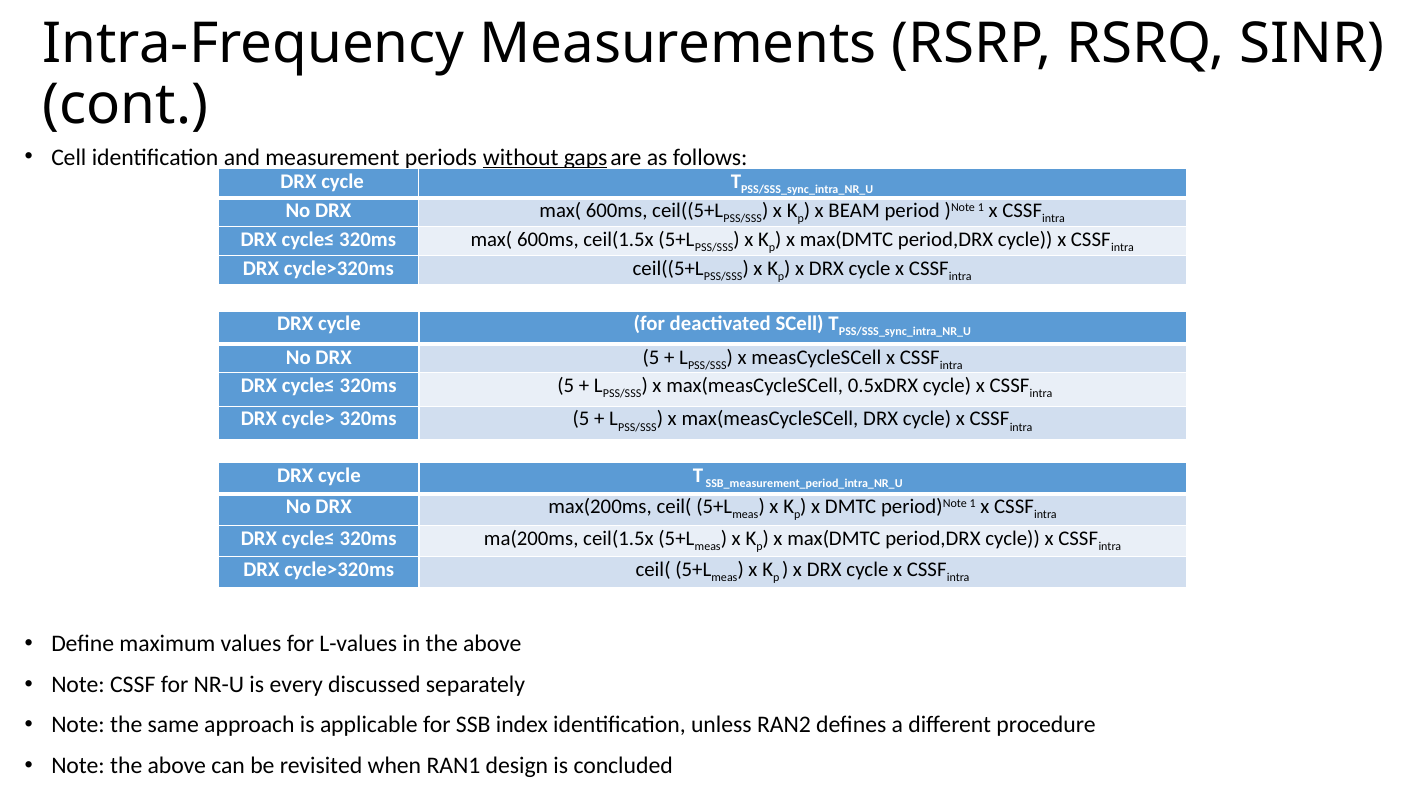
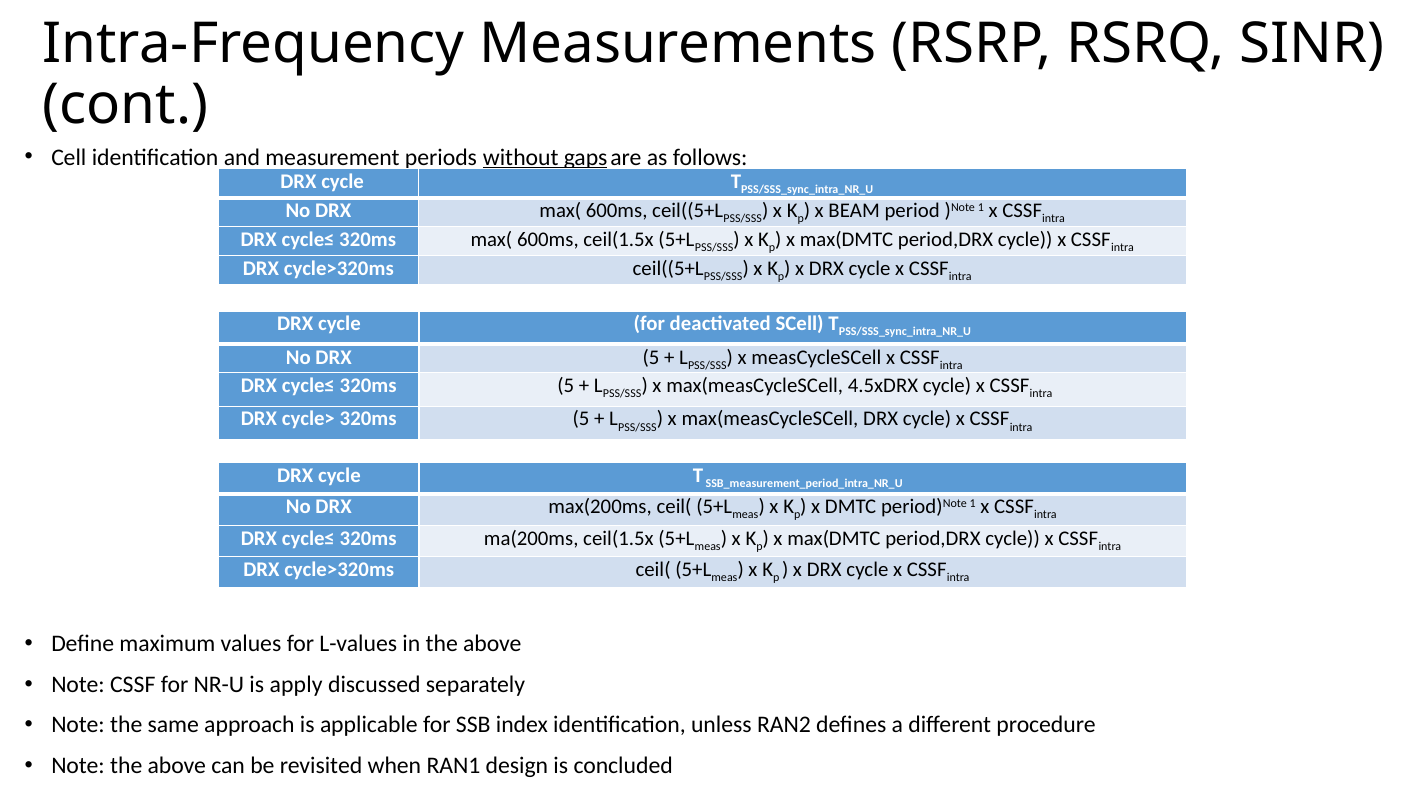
0.5xDRX: 0.5xDRX -> 4.5xDRX
every: every -> apply
